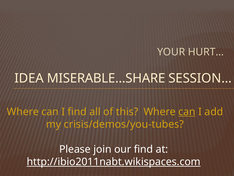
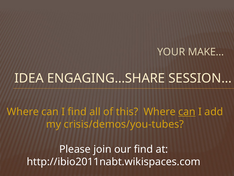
HURT…: HURT… -> MAKE…
MISERABLE…SHARE: MISERABLE…SHARE -> ENGAGING…SHARE
http://ibio2011nabt.wikispaces.com underline: present -> none
